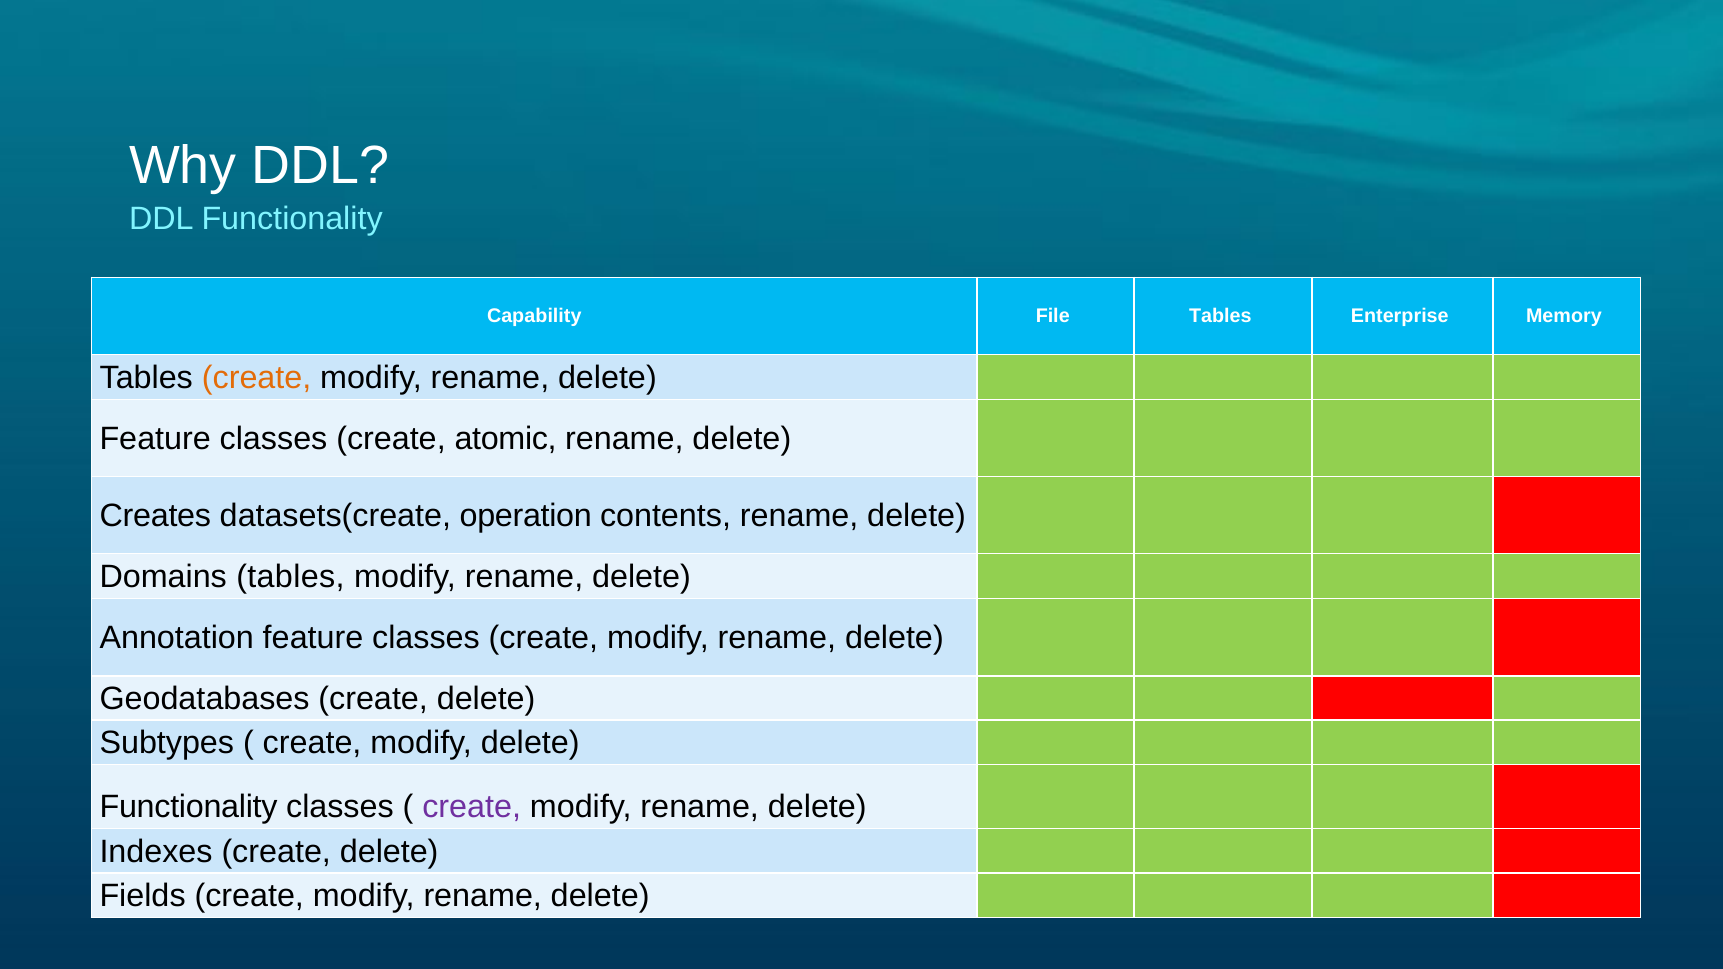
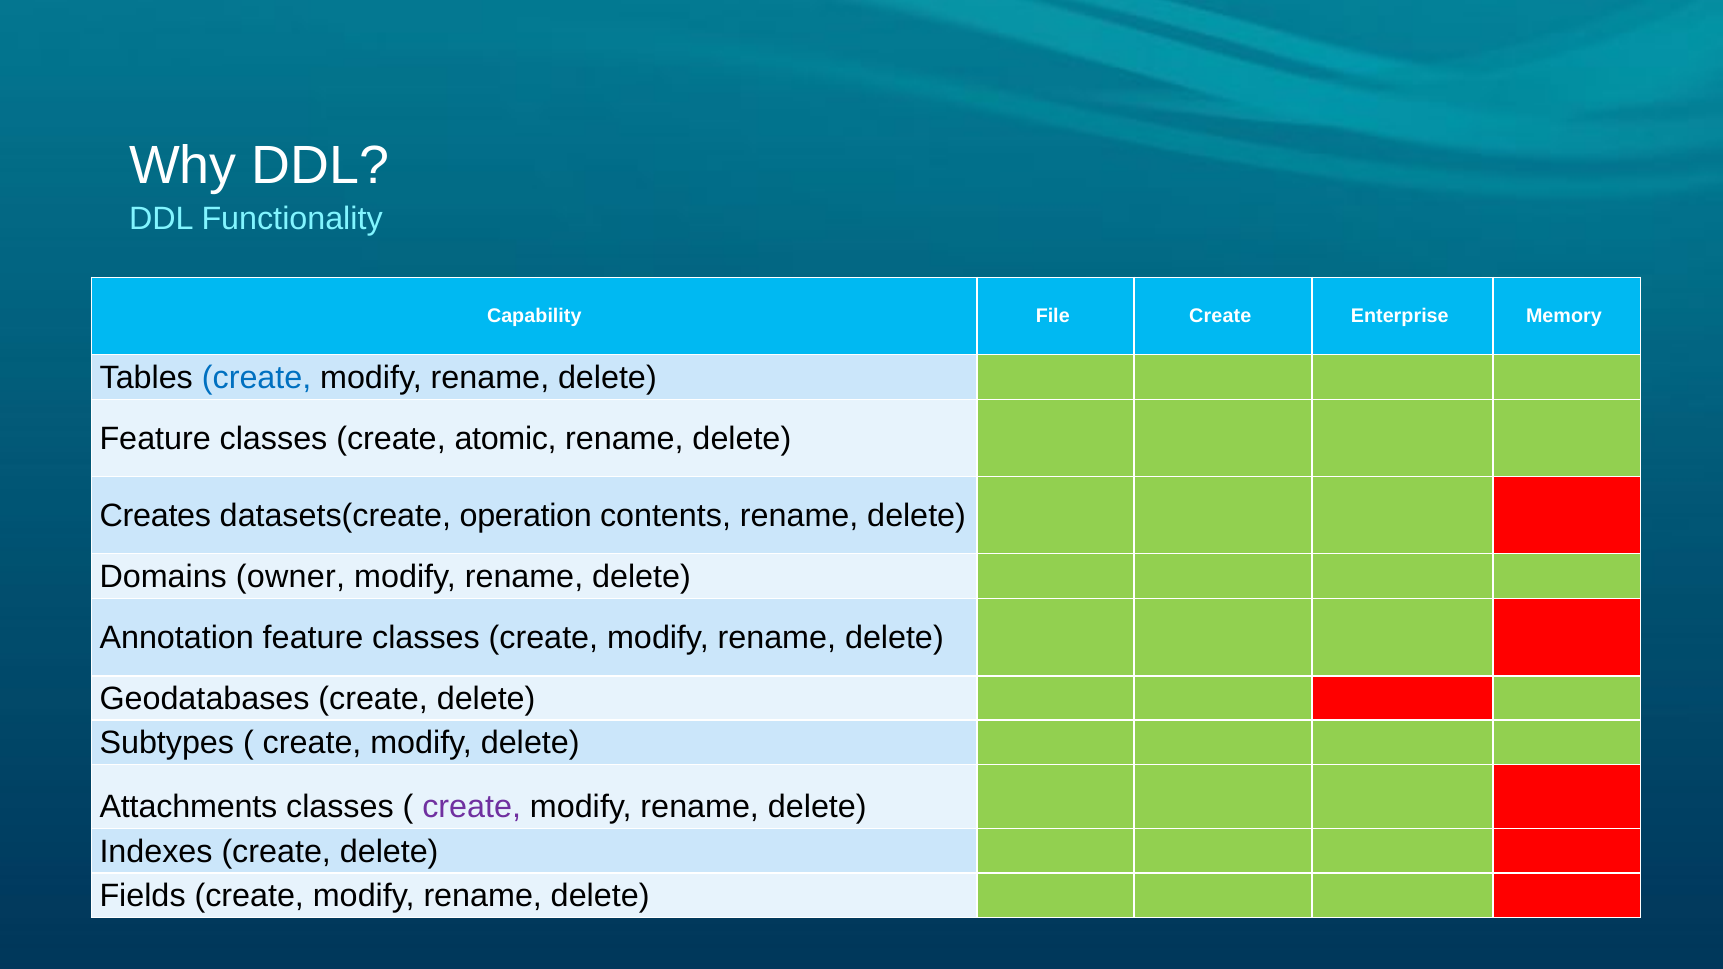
Tables at (1220, 316): Tables -> Create
create at (257, 378) colour: orange -> blue
Domains tables: tables -> owner
Functionality at (189, 807): Functionality -> Attachments
